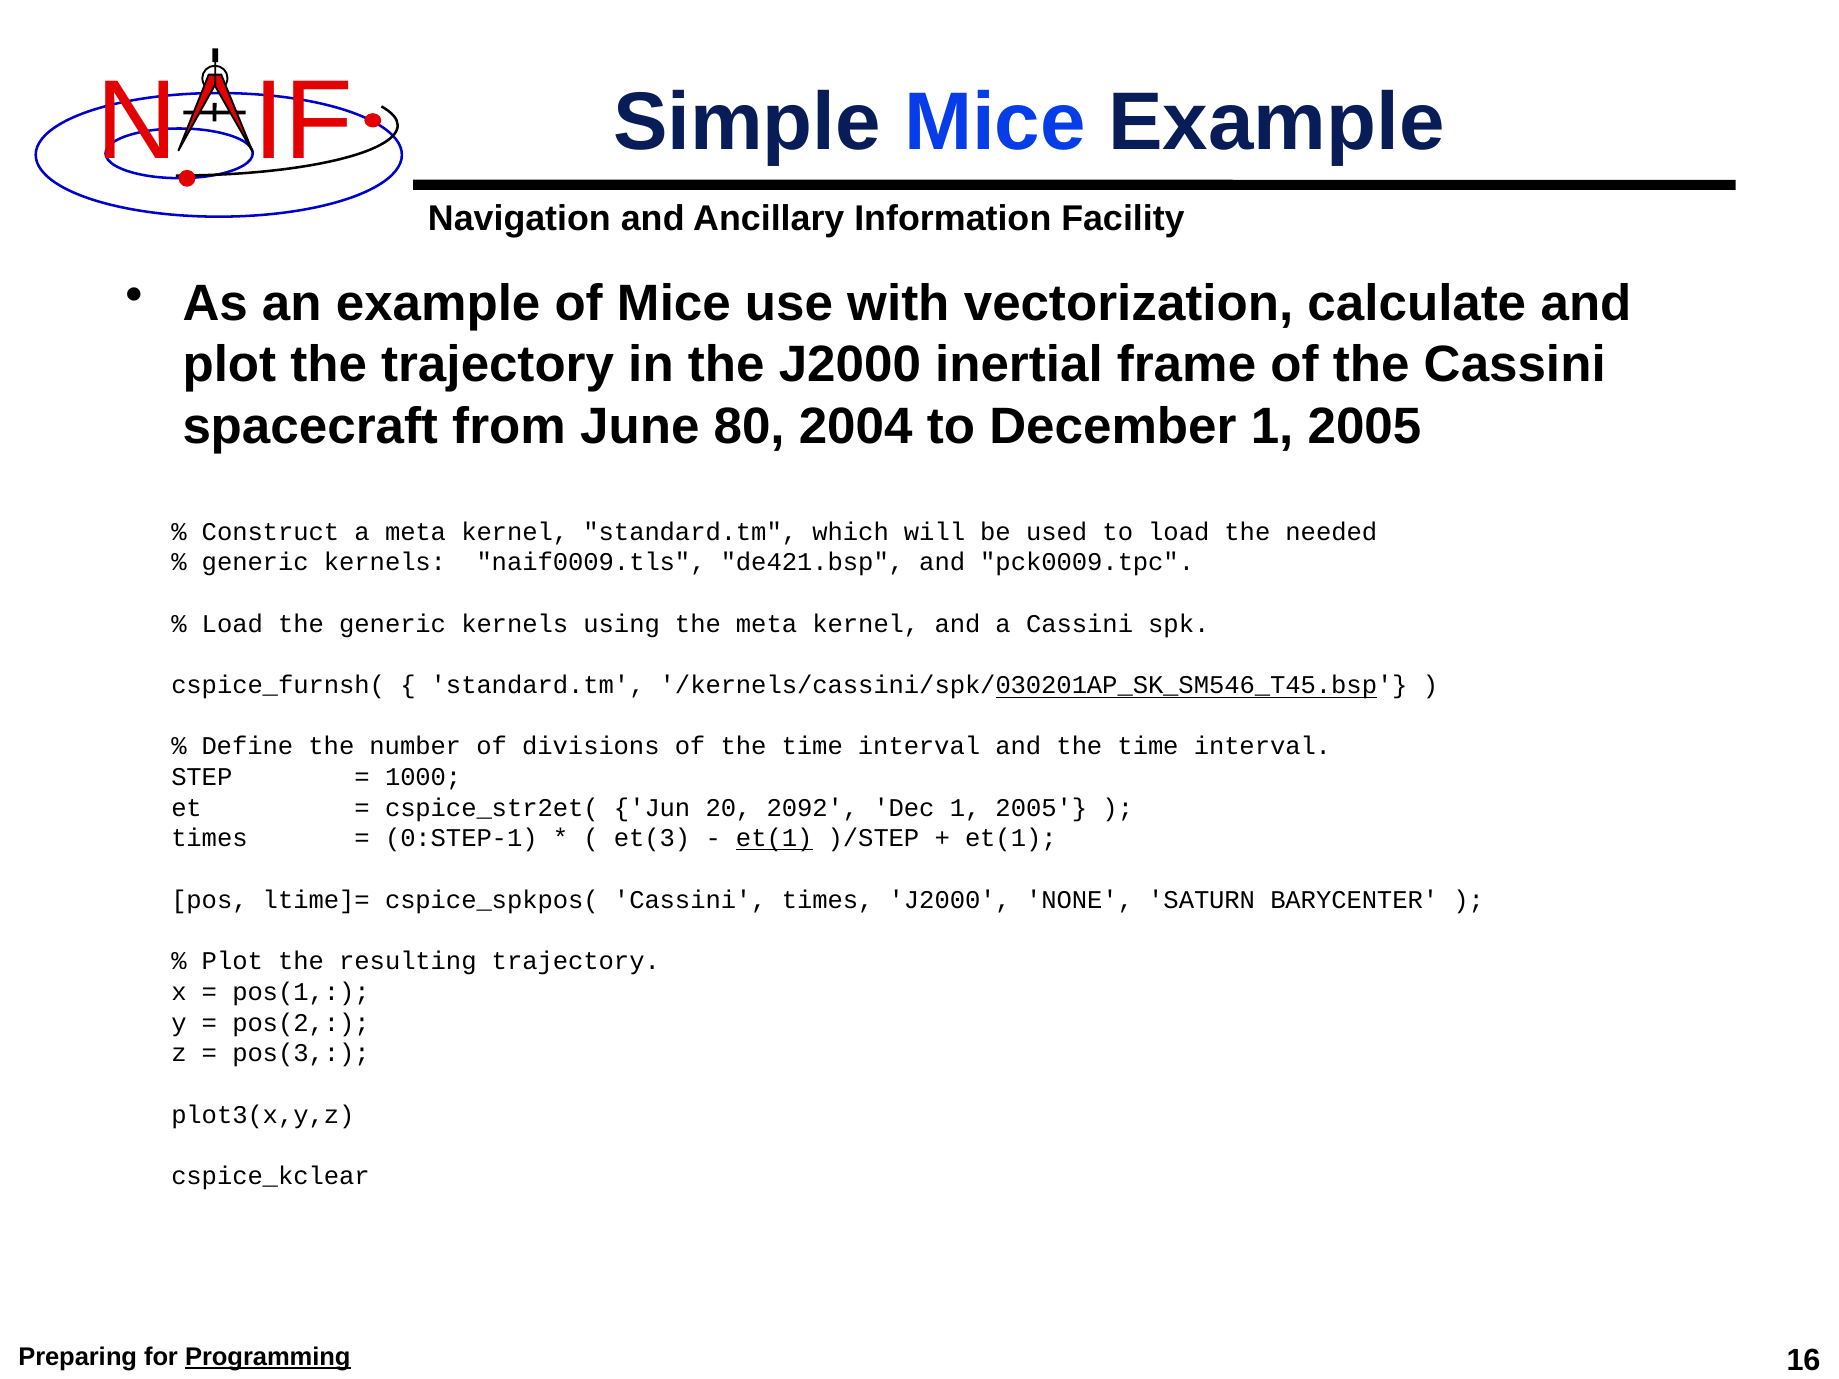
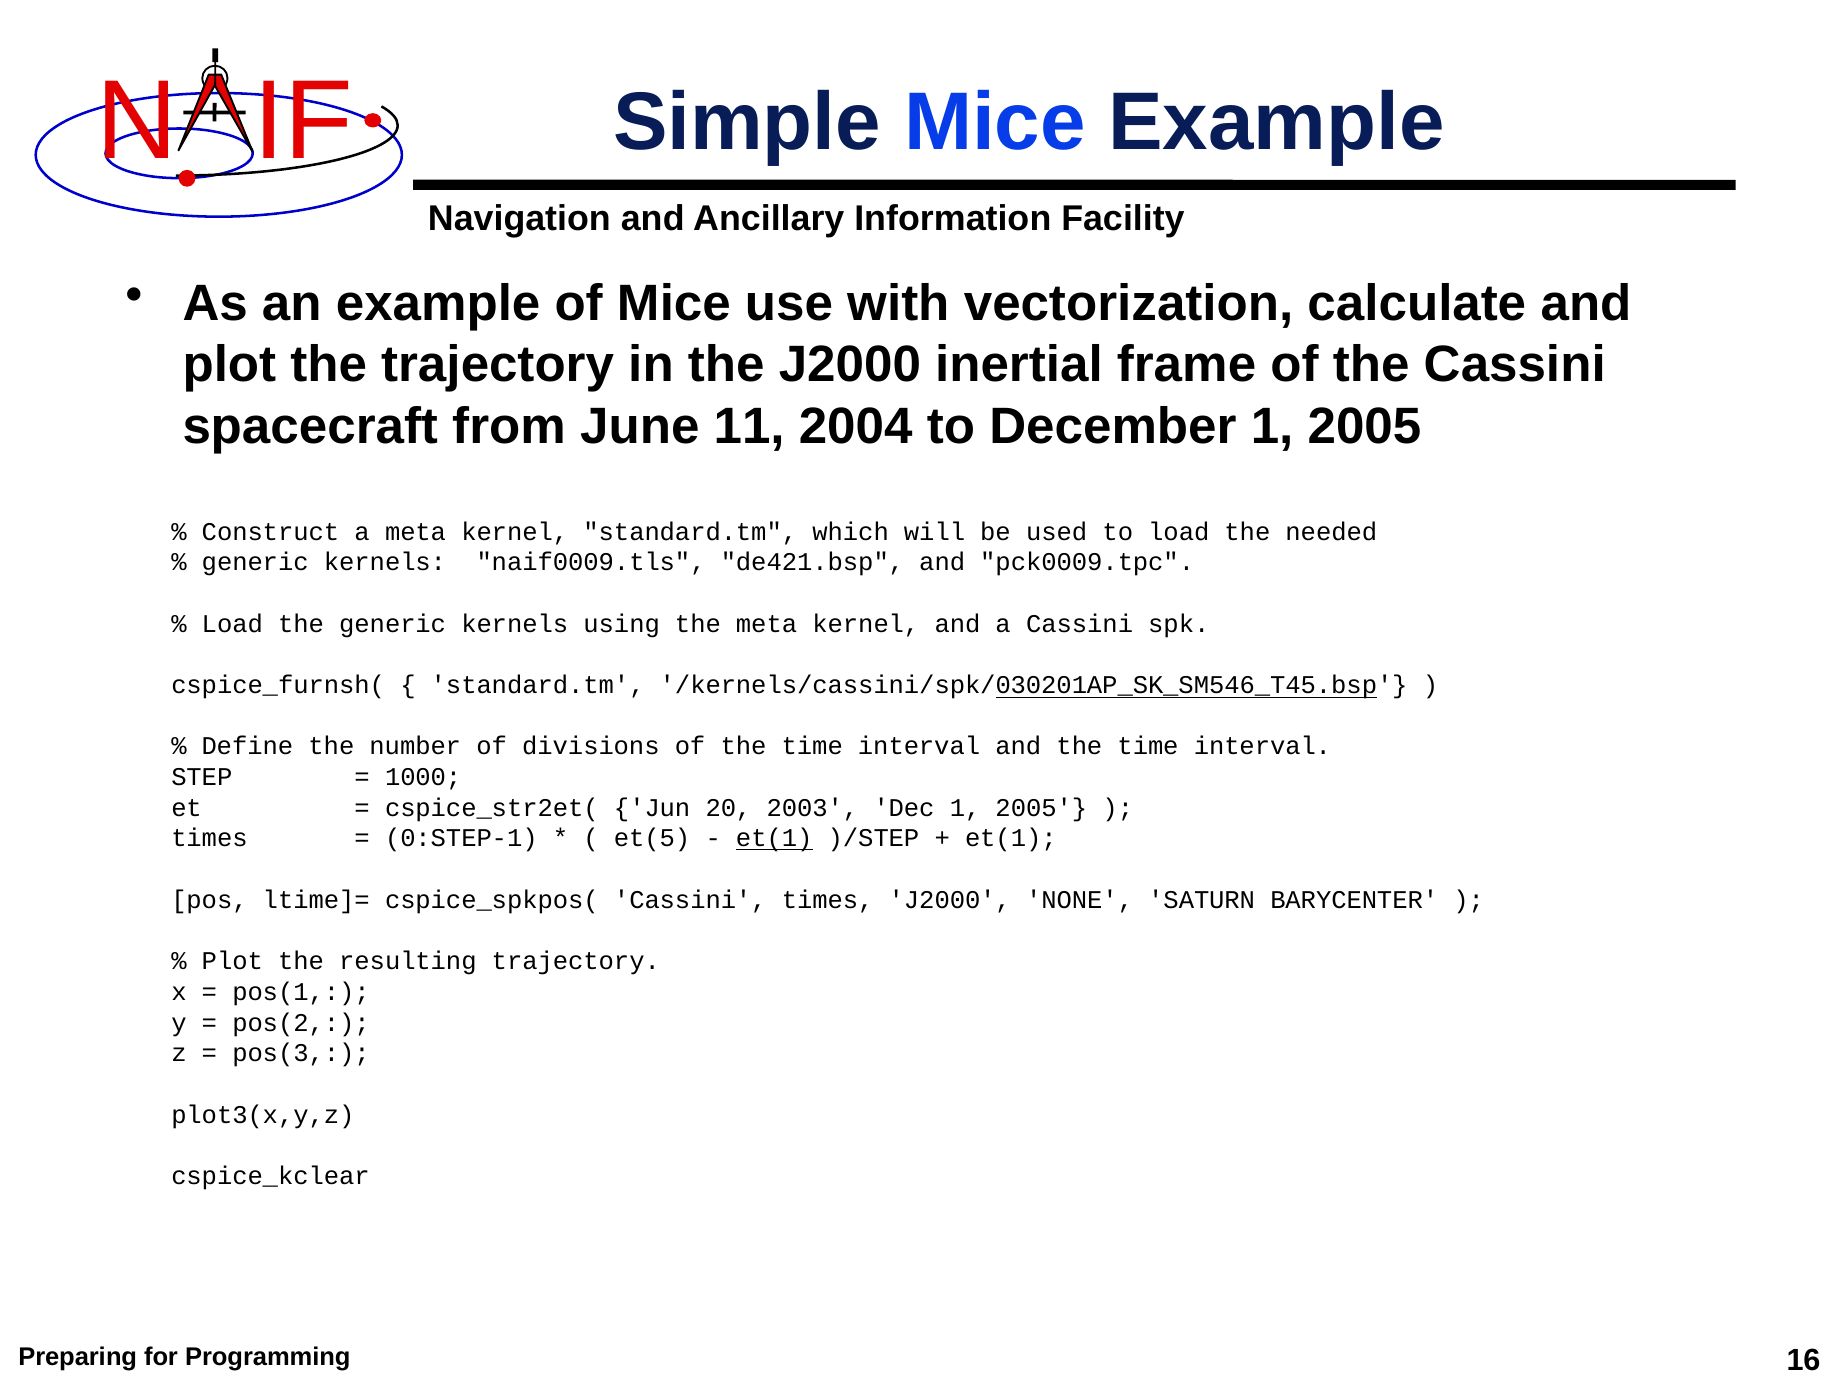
80: 80 -> 11
2092: 2092 -> 2003
et(3: et(3 -> et(5
Programming underline: present -> none
